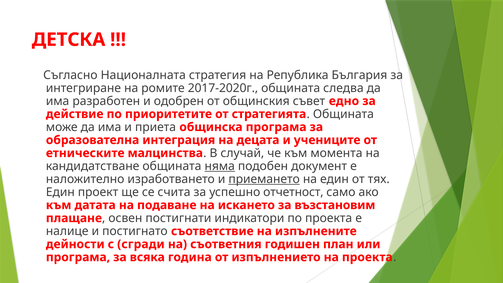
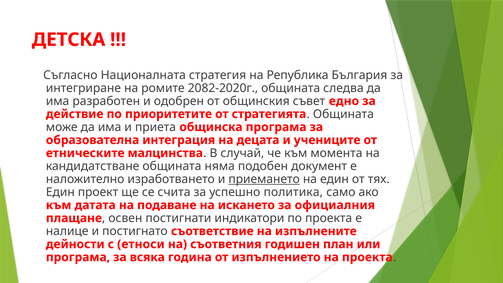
2017-2020г: 2017-2020г -> 2082-2020г
няма underline: present -> none
отчетност: отчетност -> политика
възстановим: възстановим -> официалния
сгради: сгради -> етноси
